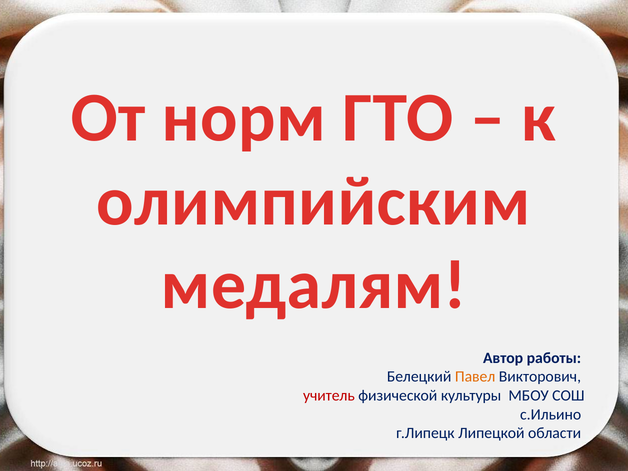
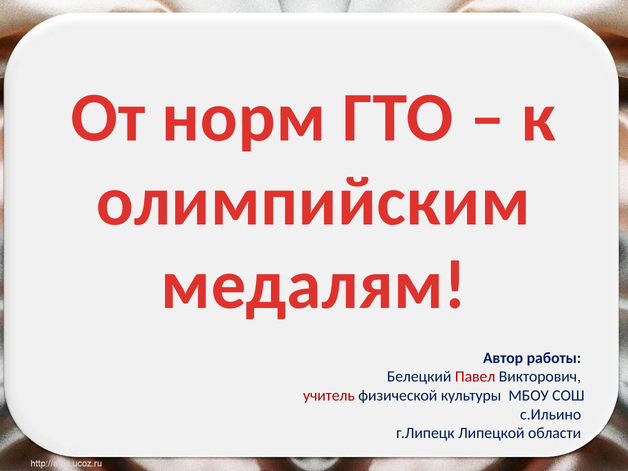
Павел colour: orange -> red
